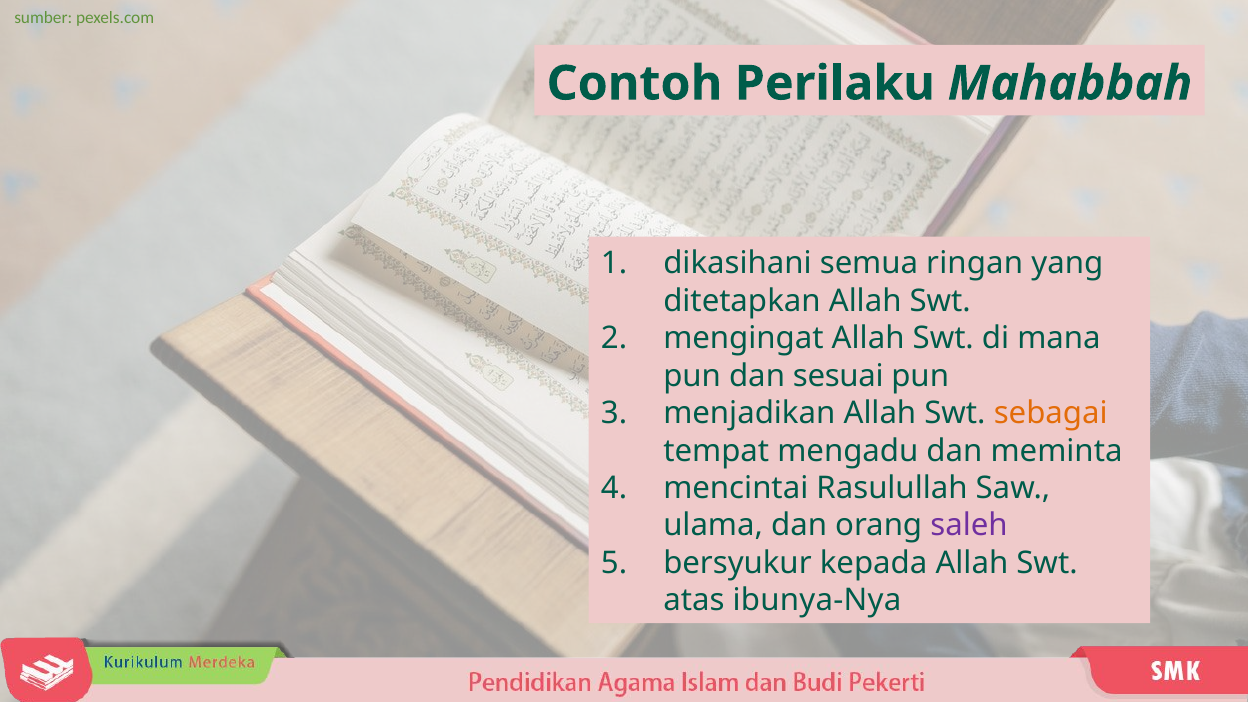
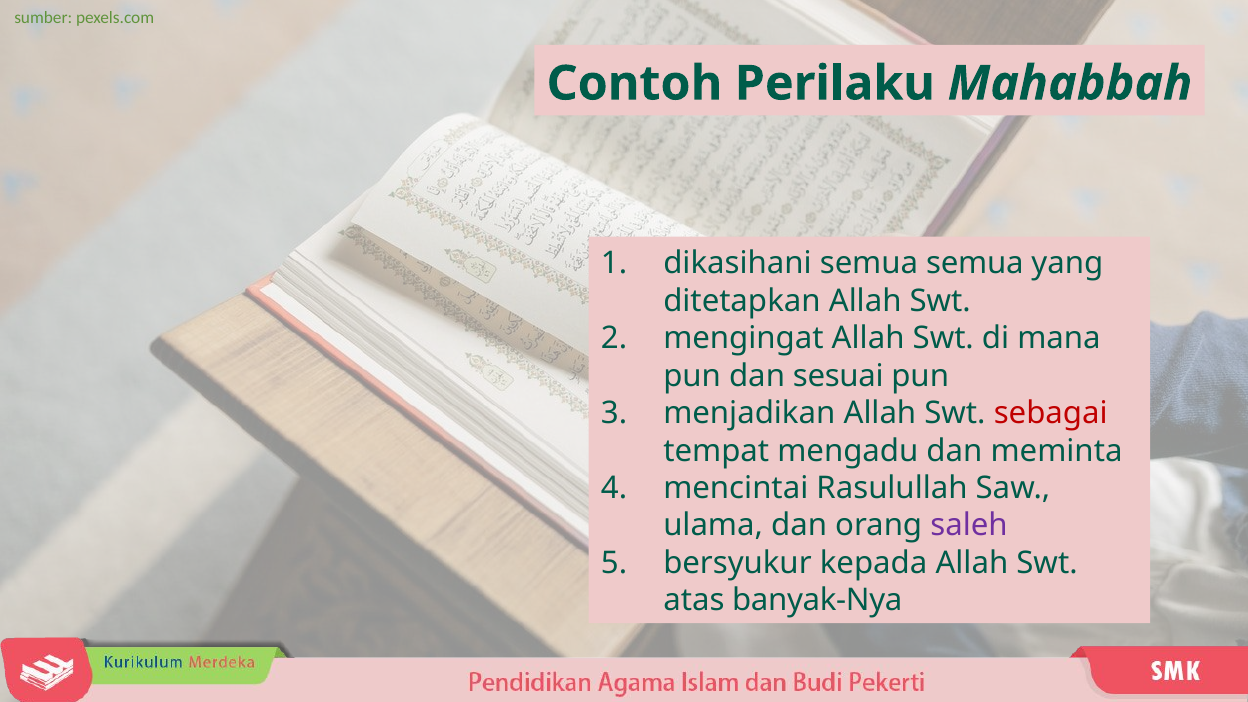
semua ringan: ringan -> semua
sebagai colour: orange -> red
ibunya-Nya: ibunya-Nya -> banyak-Nya
